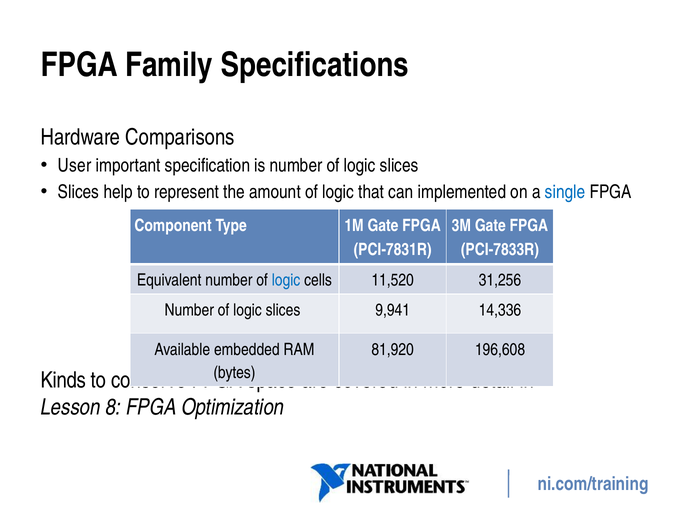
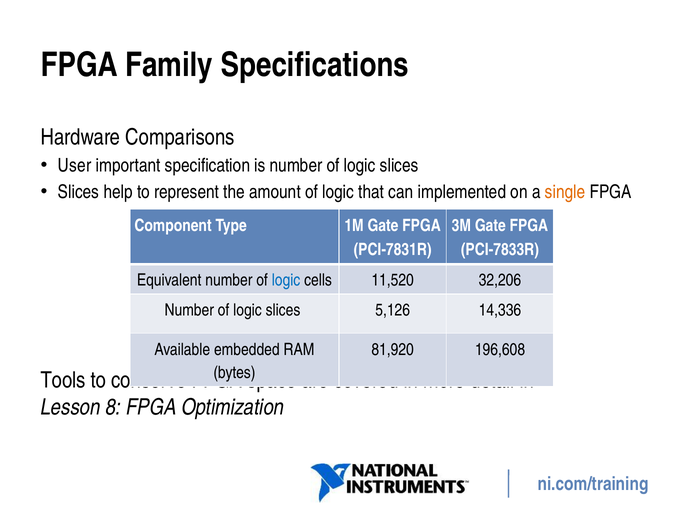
single colour: blue -> orange
31,256: 31,256 -> 32,206
9,941: 9,941 -> 5,126
Kinds: Kinds -> Tools
